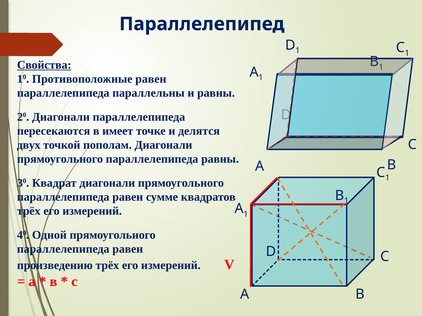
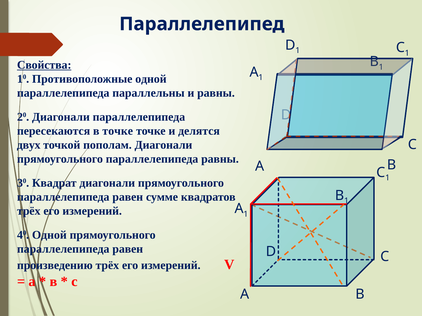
Противоположные равен: равен -> одной
в имеет: имеет -> точке
